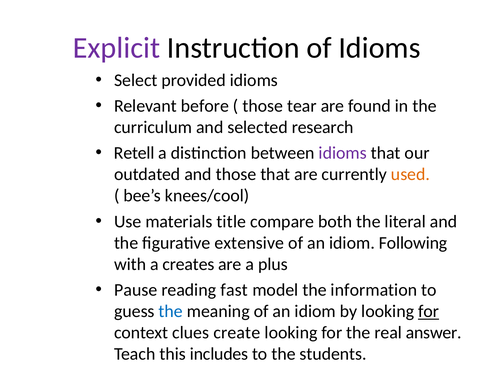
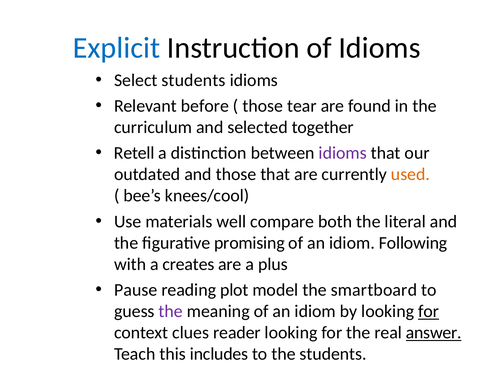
Explicit colour: purple -> blue
Select provided: provided -> students
research: research -> together
title: title -> well
extensive: extensive -> promising
fast: fast -> plot
information: information -> smartboard
the at (171, 312) colour: blue -> purple
create: create -> reader
answer underline: none -> present
